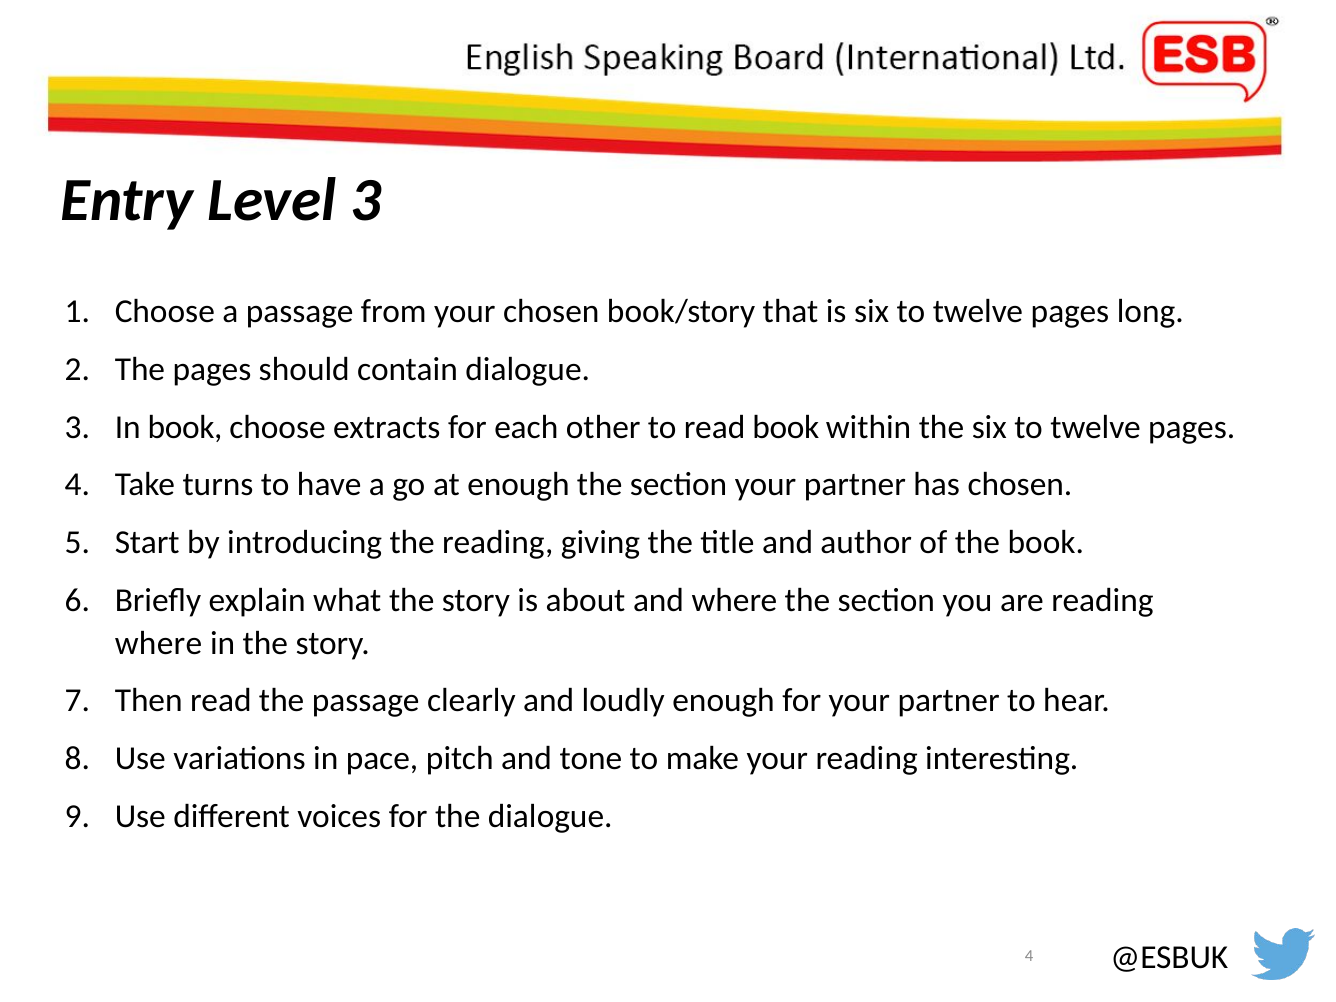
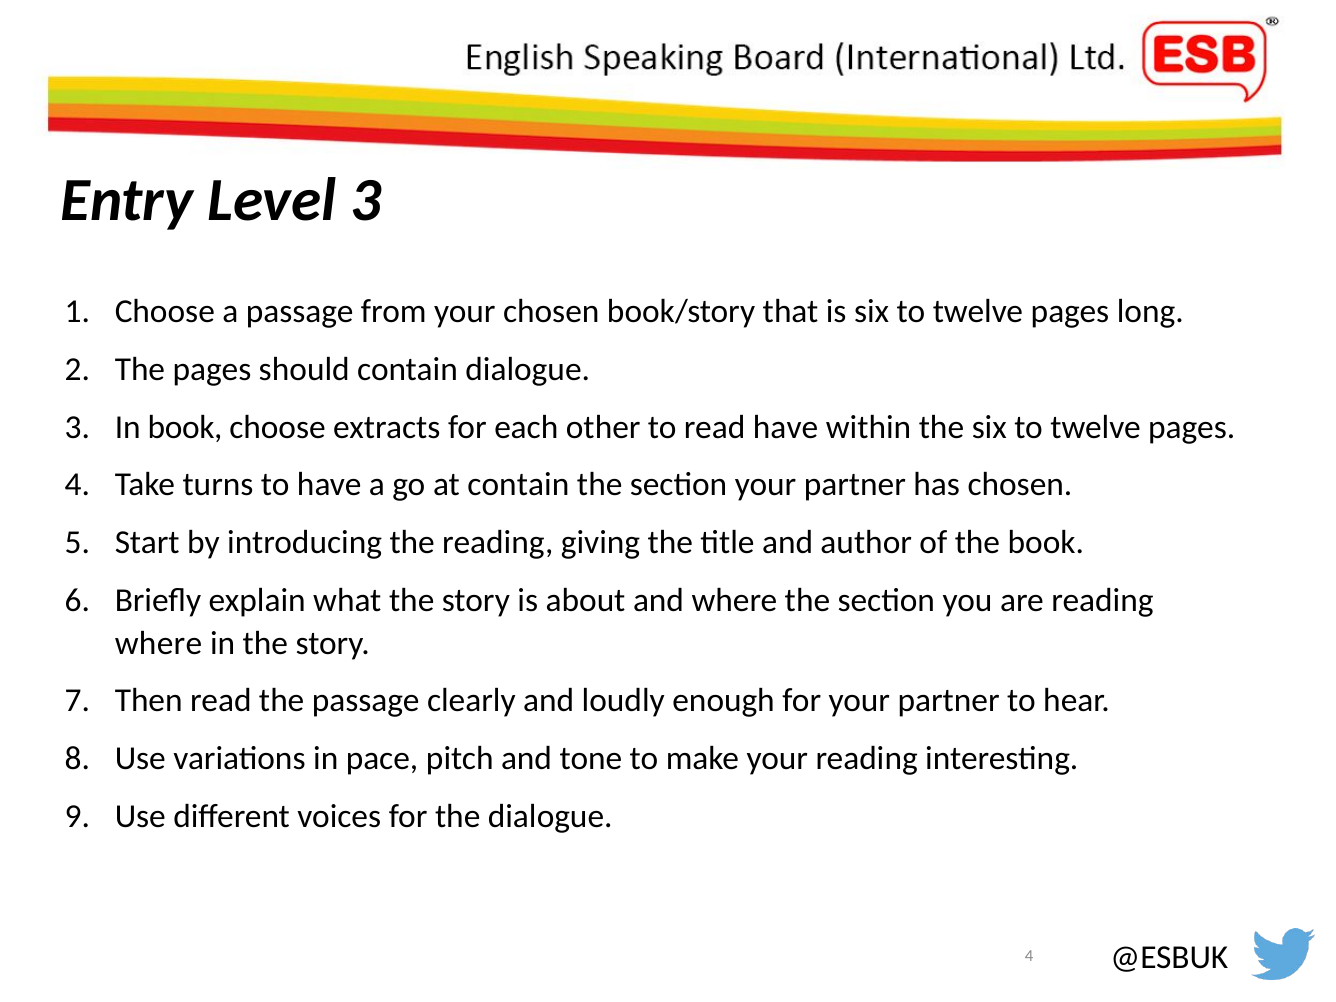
read book: book -> have
at enough: enough -> contain
